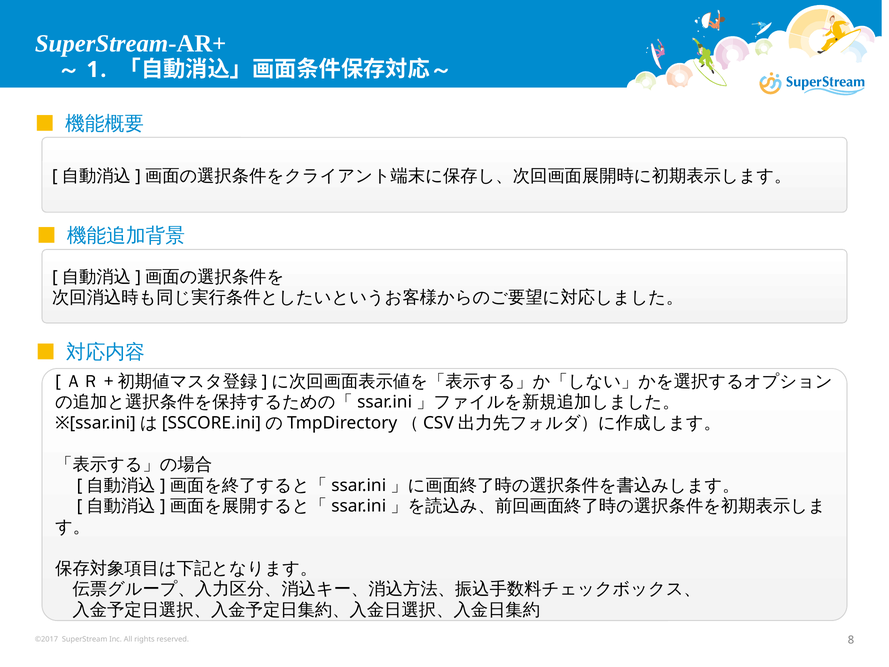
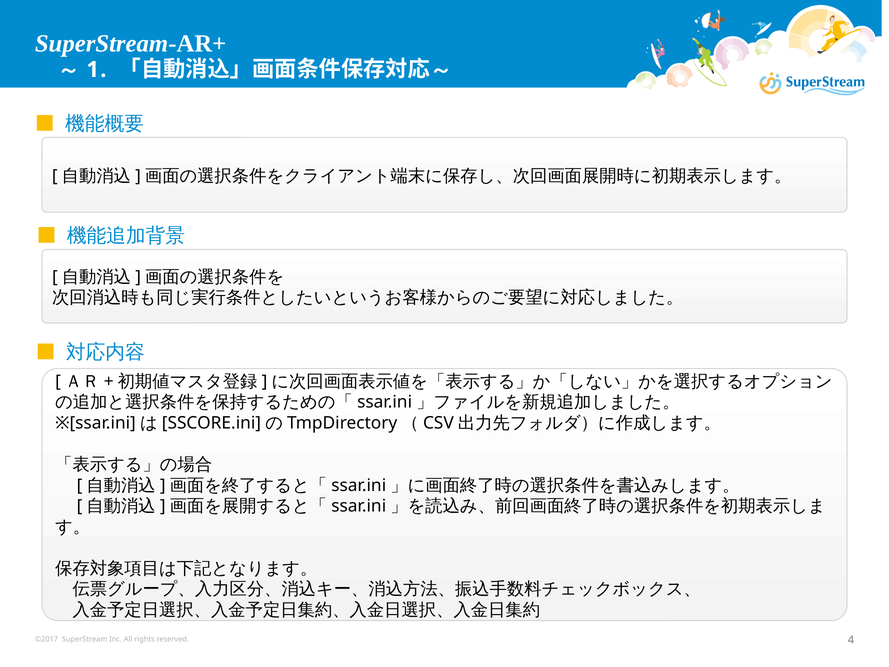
8: 8 -> 4
